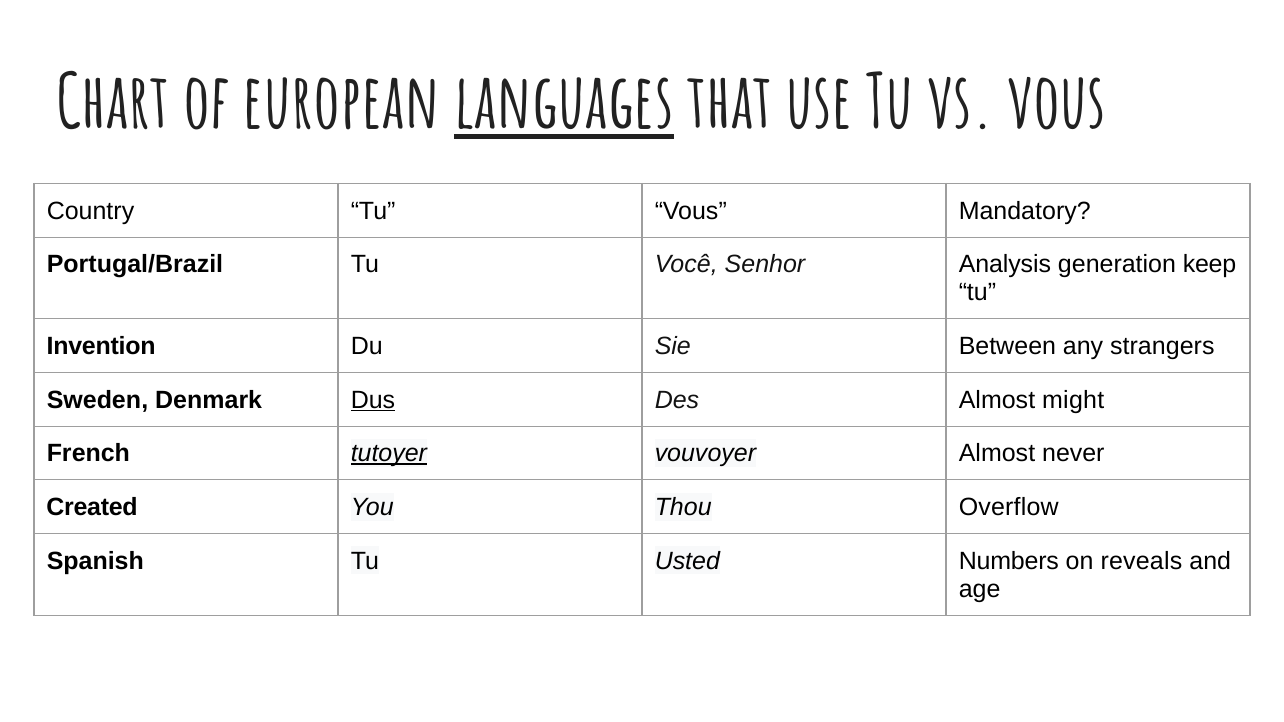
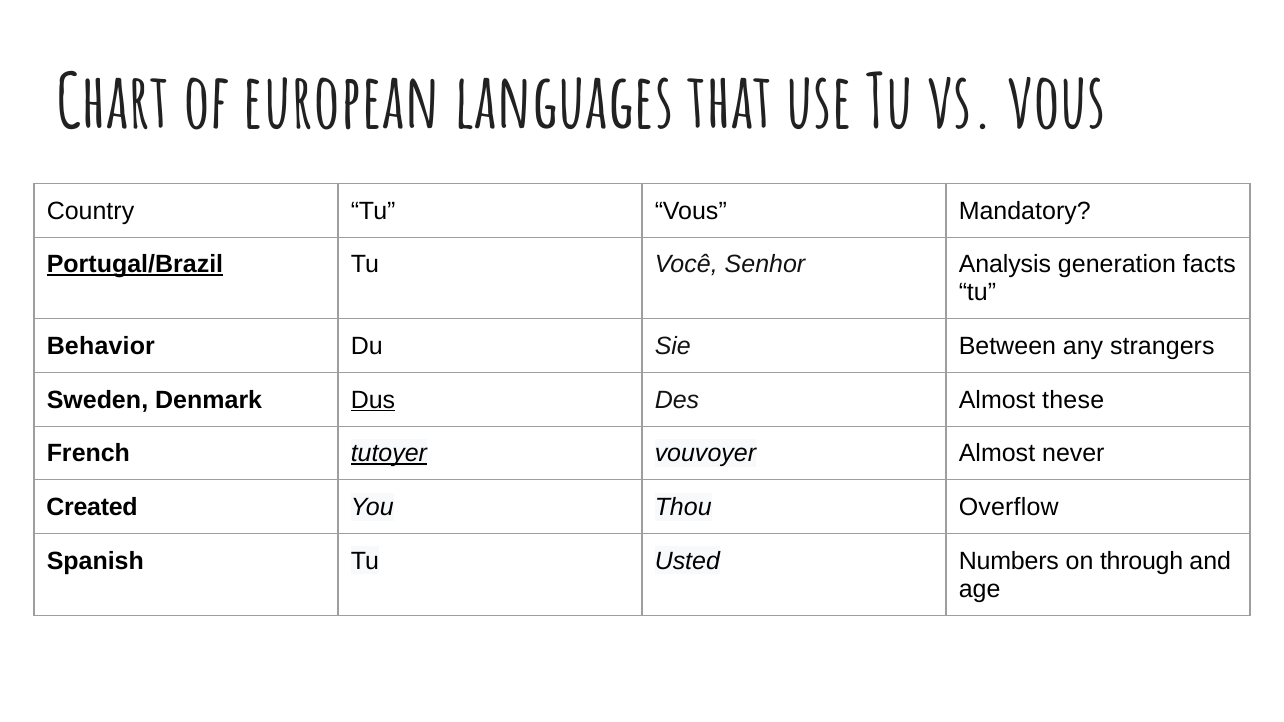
languages underline: present -> none
Portugal/Brazil underline: none -> present
keep: keep -> facts
Invention: Invention -> Behavior
might: might -> these
reveals: reveals -> through
